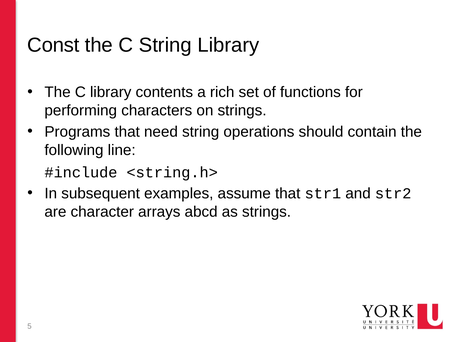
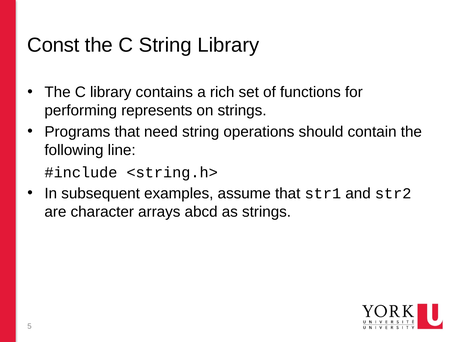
contents: contents -> contains
characters: characters -> represents
